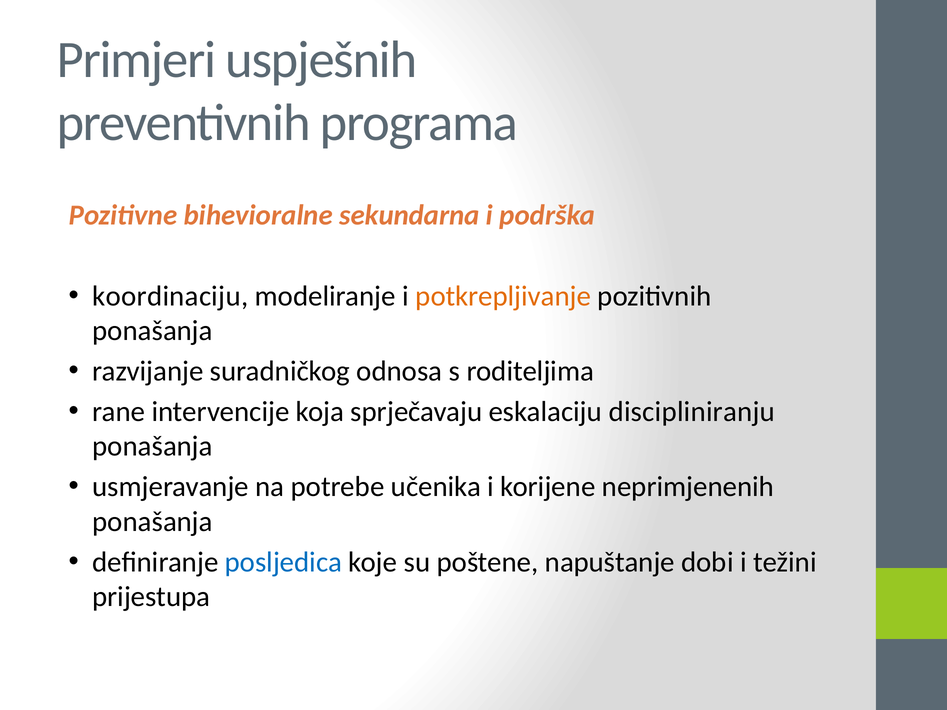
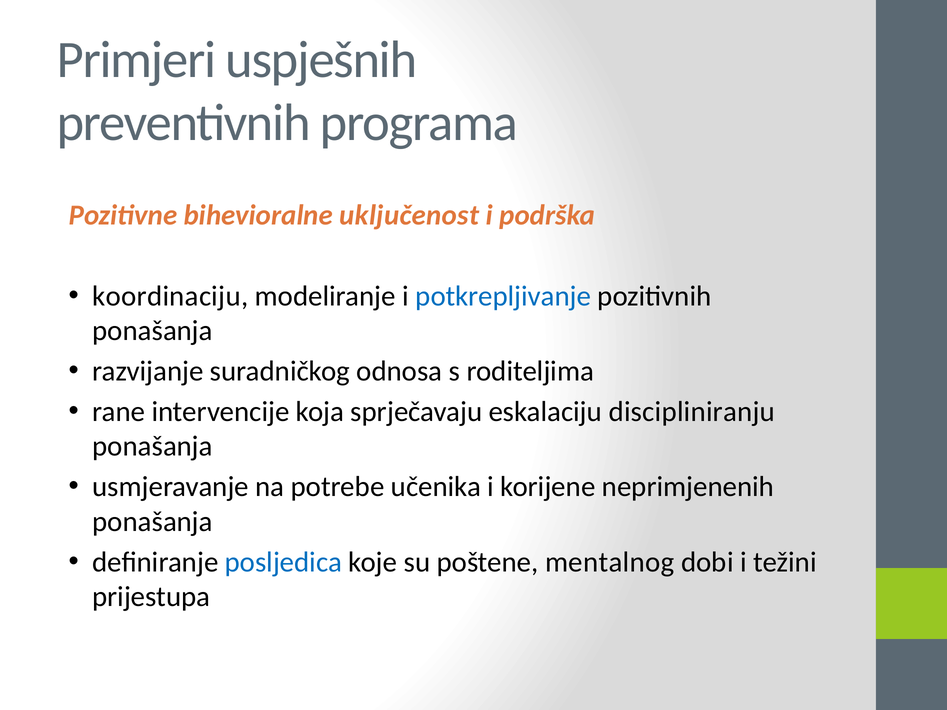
sekundarna: sekundarna -> uključenost
potkrepljivanje colour: orange -> blue
napuštanje: napuštanje -> mentalnog
